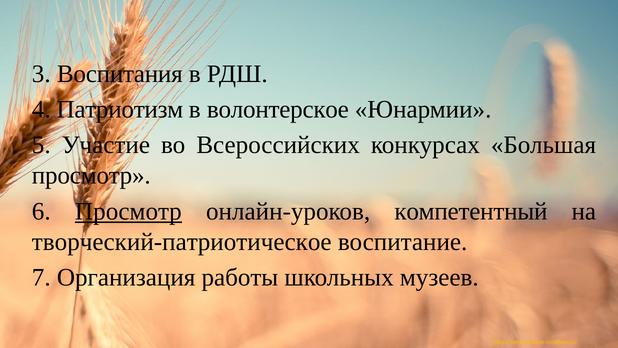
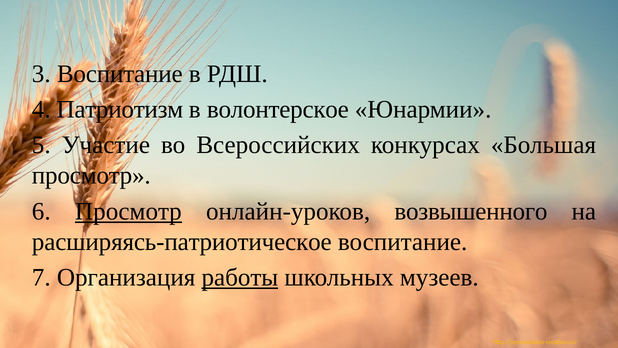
3 Воспитания: Воспитания -> Воспитание
компетентный: компетентный -> возвышенного
творческий-патриотическое: творческий-патриотическое -> расширяясь-патриотическое
работы underline: none -> present
